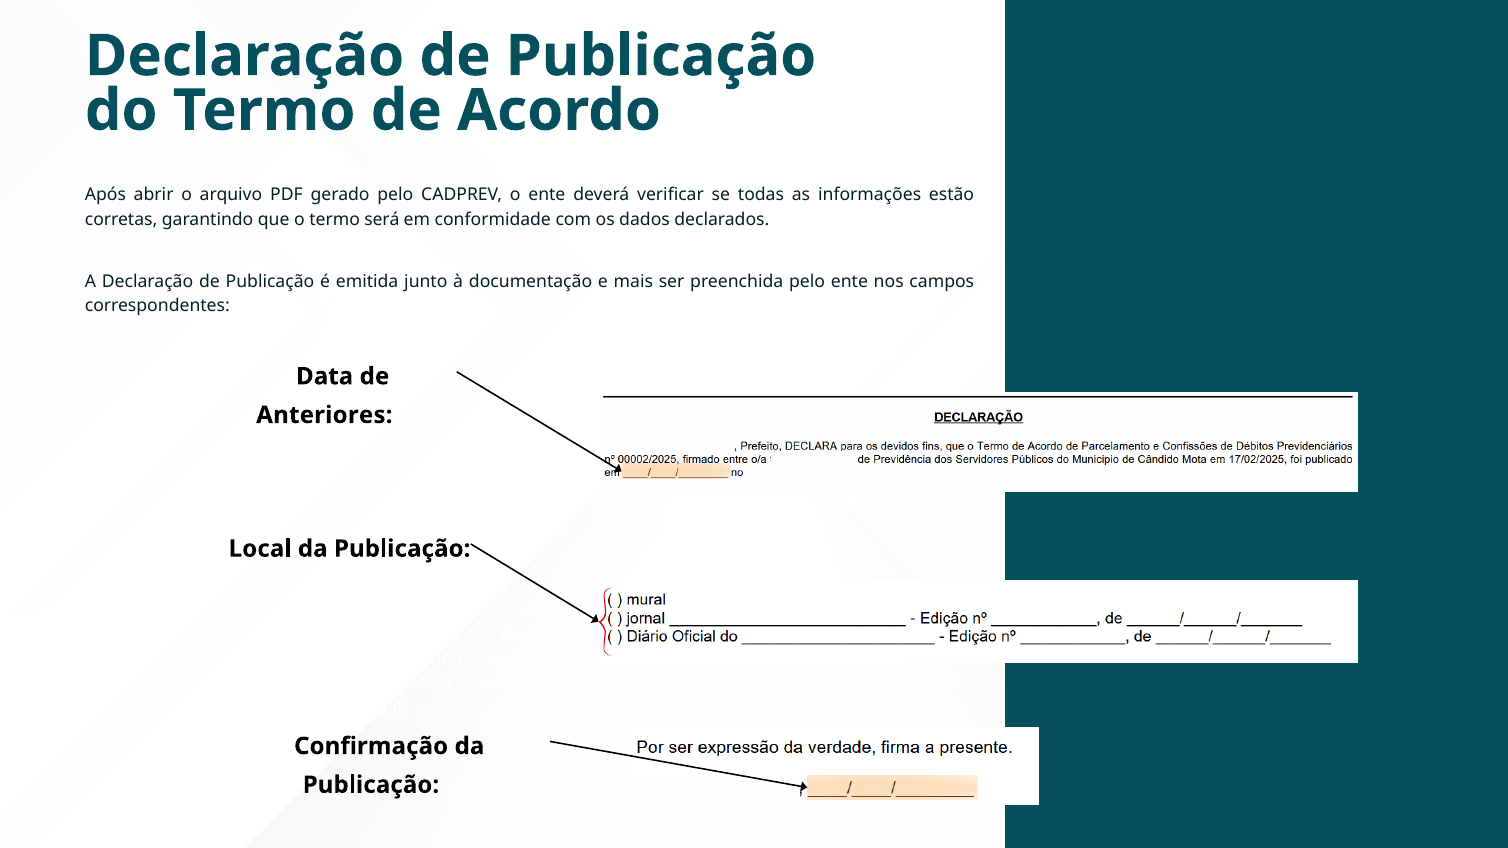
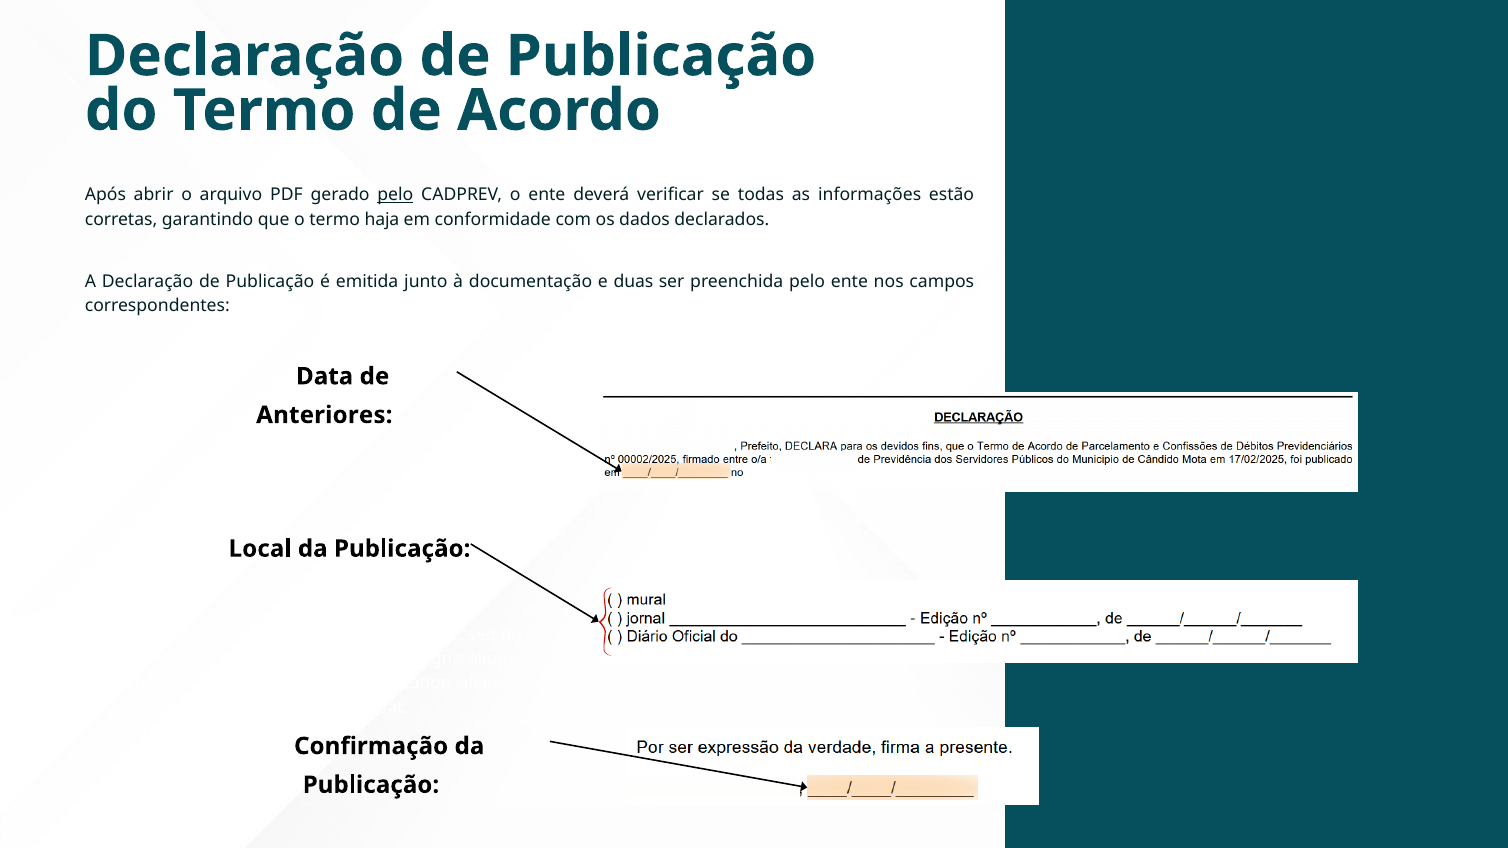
pelo at (395, 195) underline: none -> present
será: será -> haja
mais: mais -> duas
